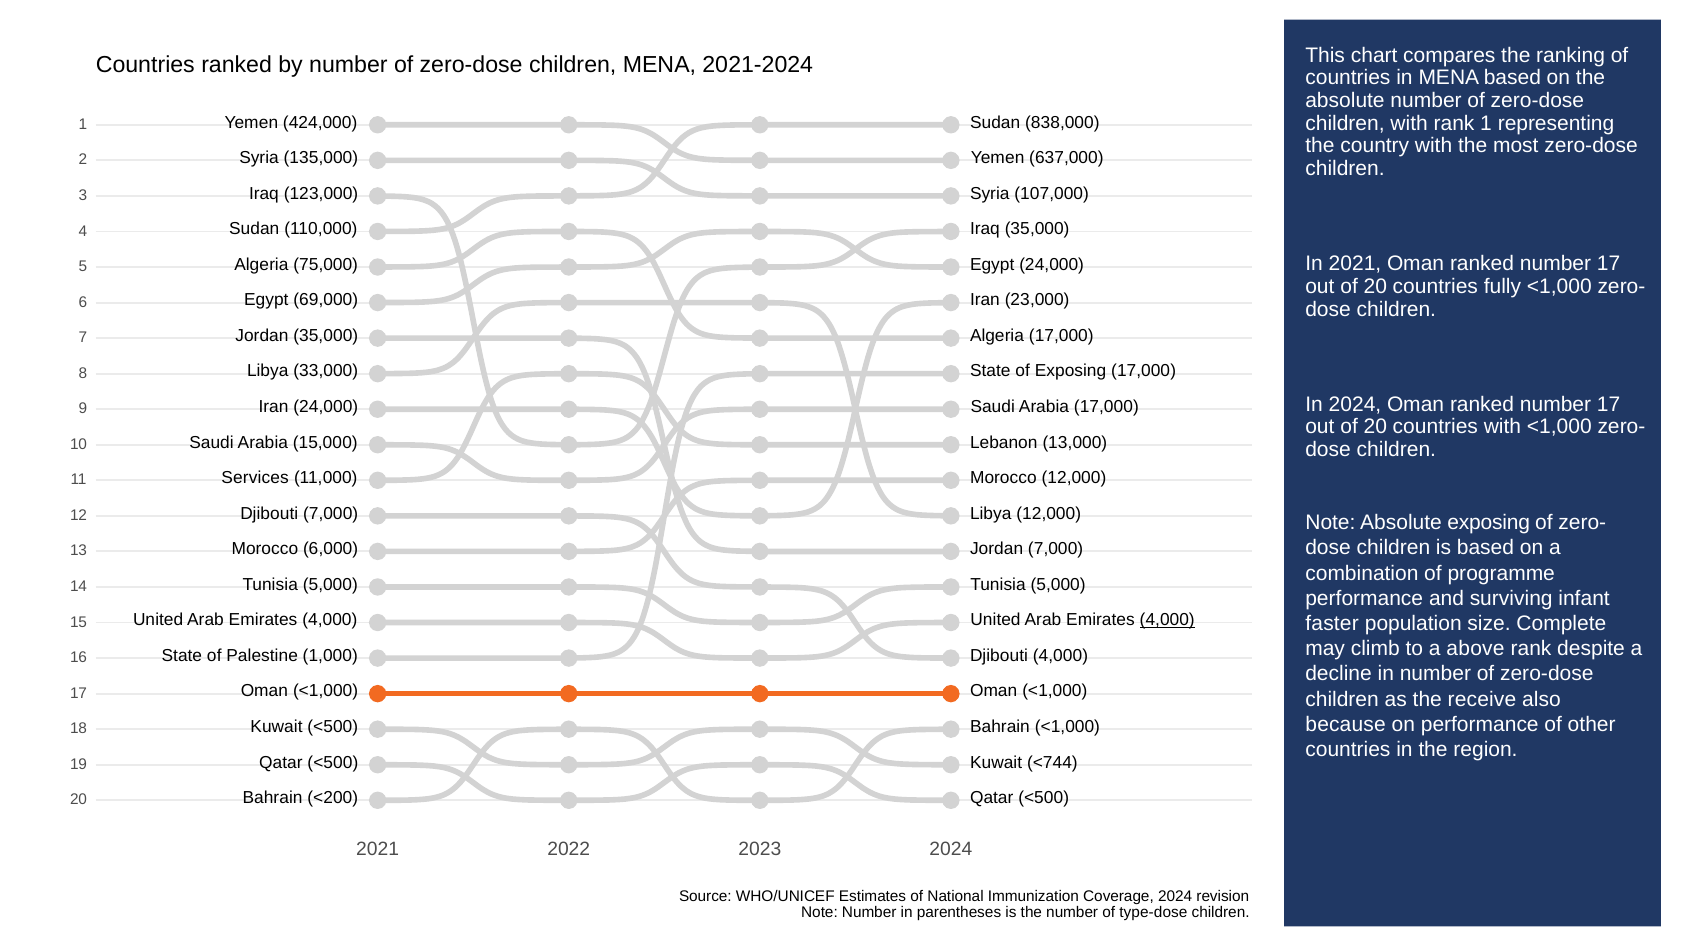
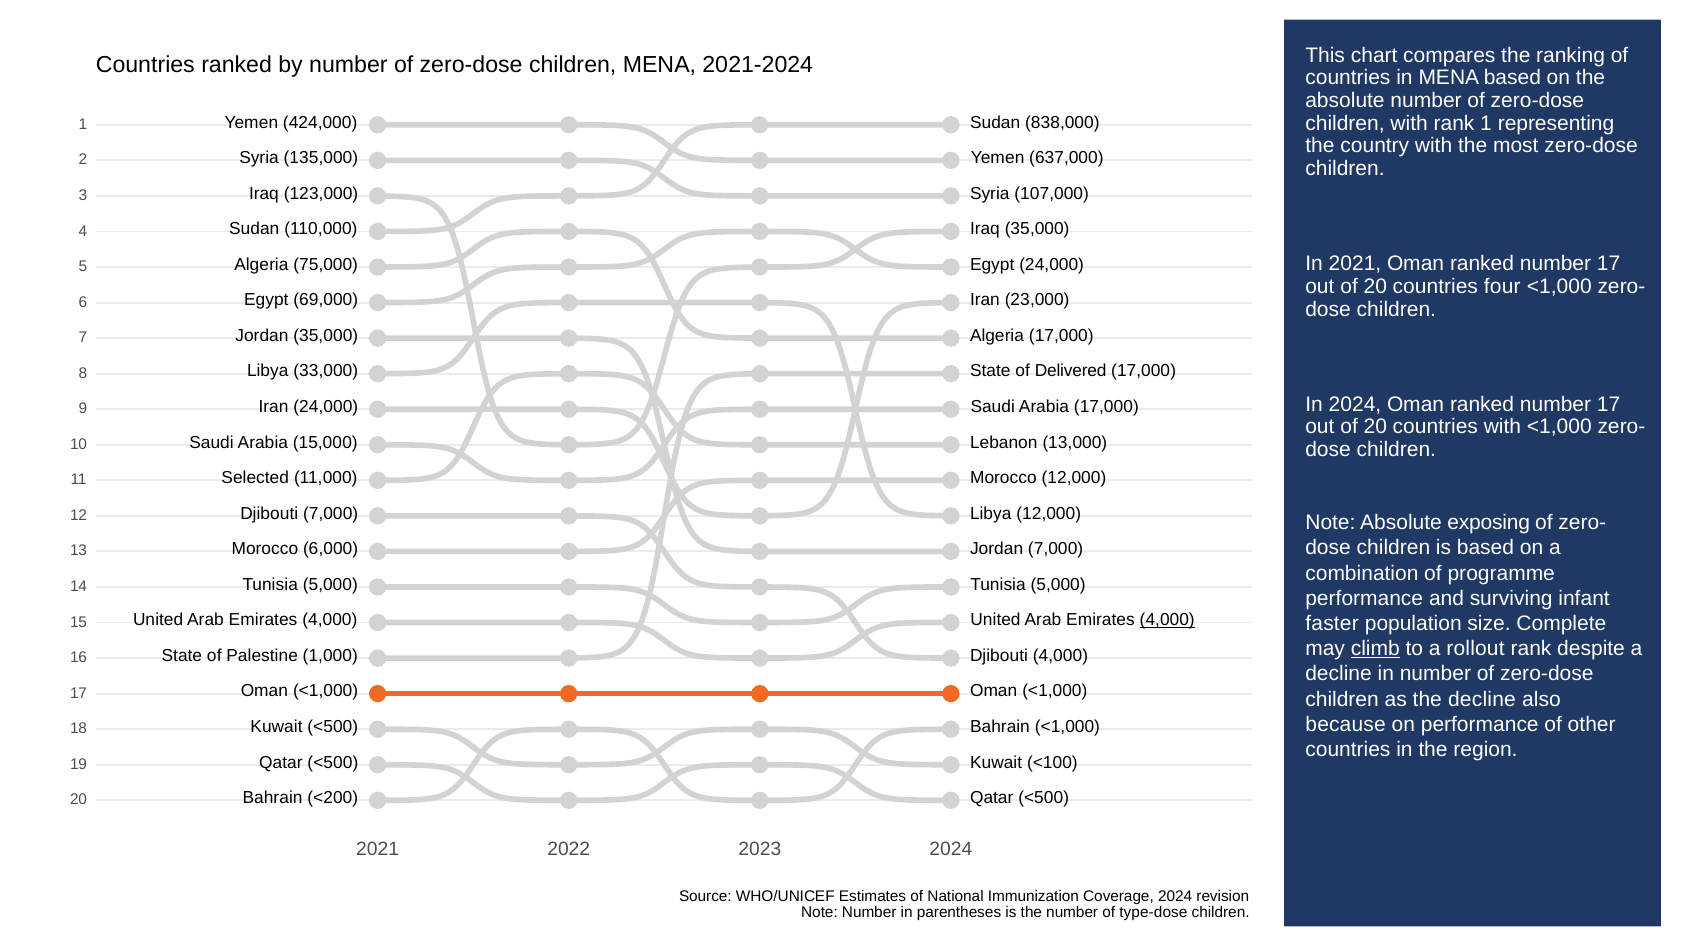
fully: fully -> four
of Exposing: Exposing -> Delivered
Services: Services -> Selected
climb underline: none -> present
above: above -> rollout
the receive: receive -> decline
<744: <744 -> <100
